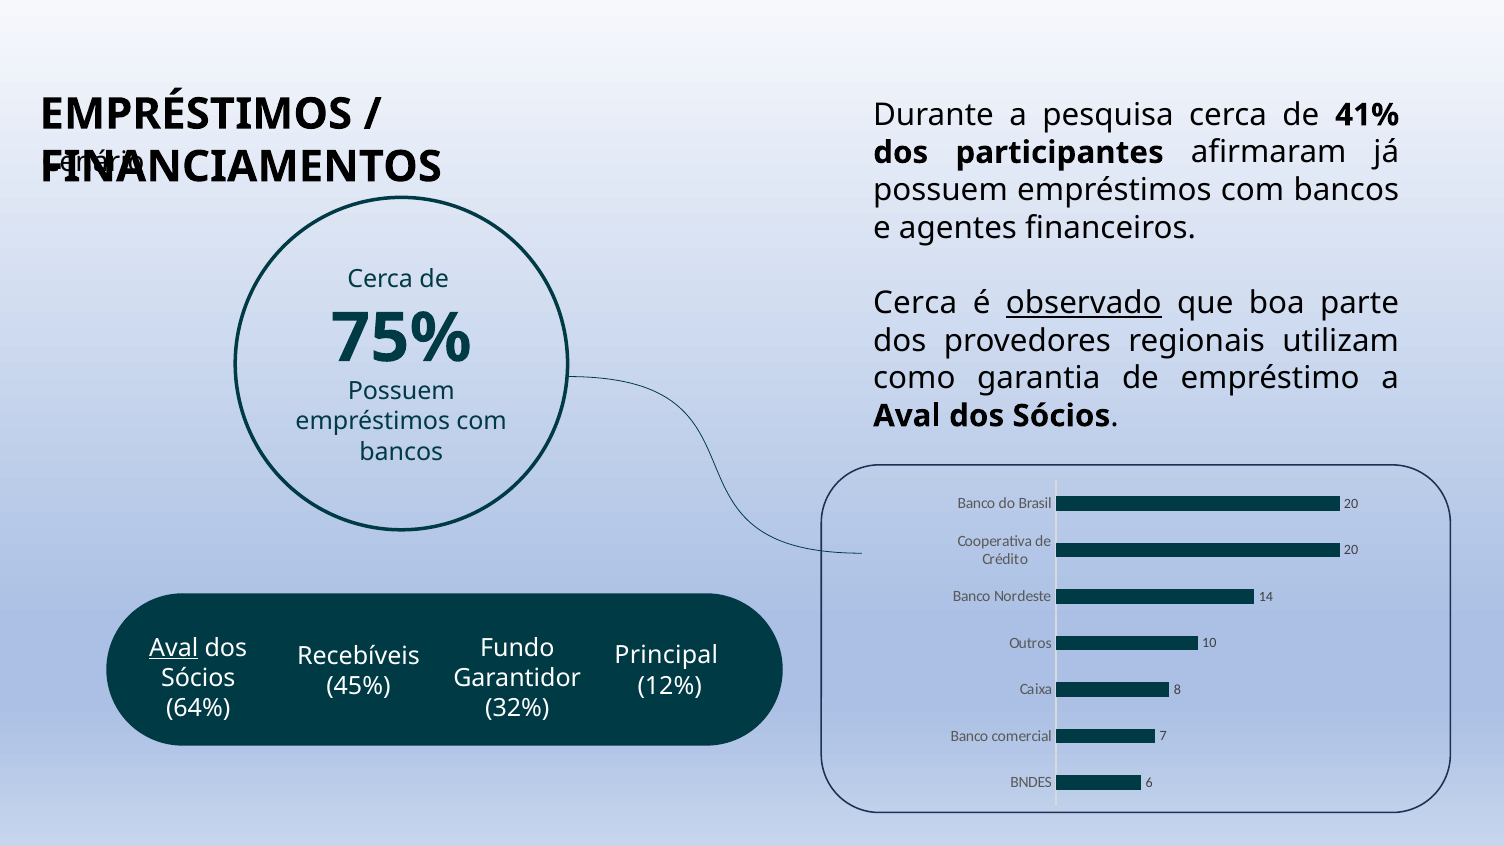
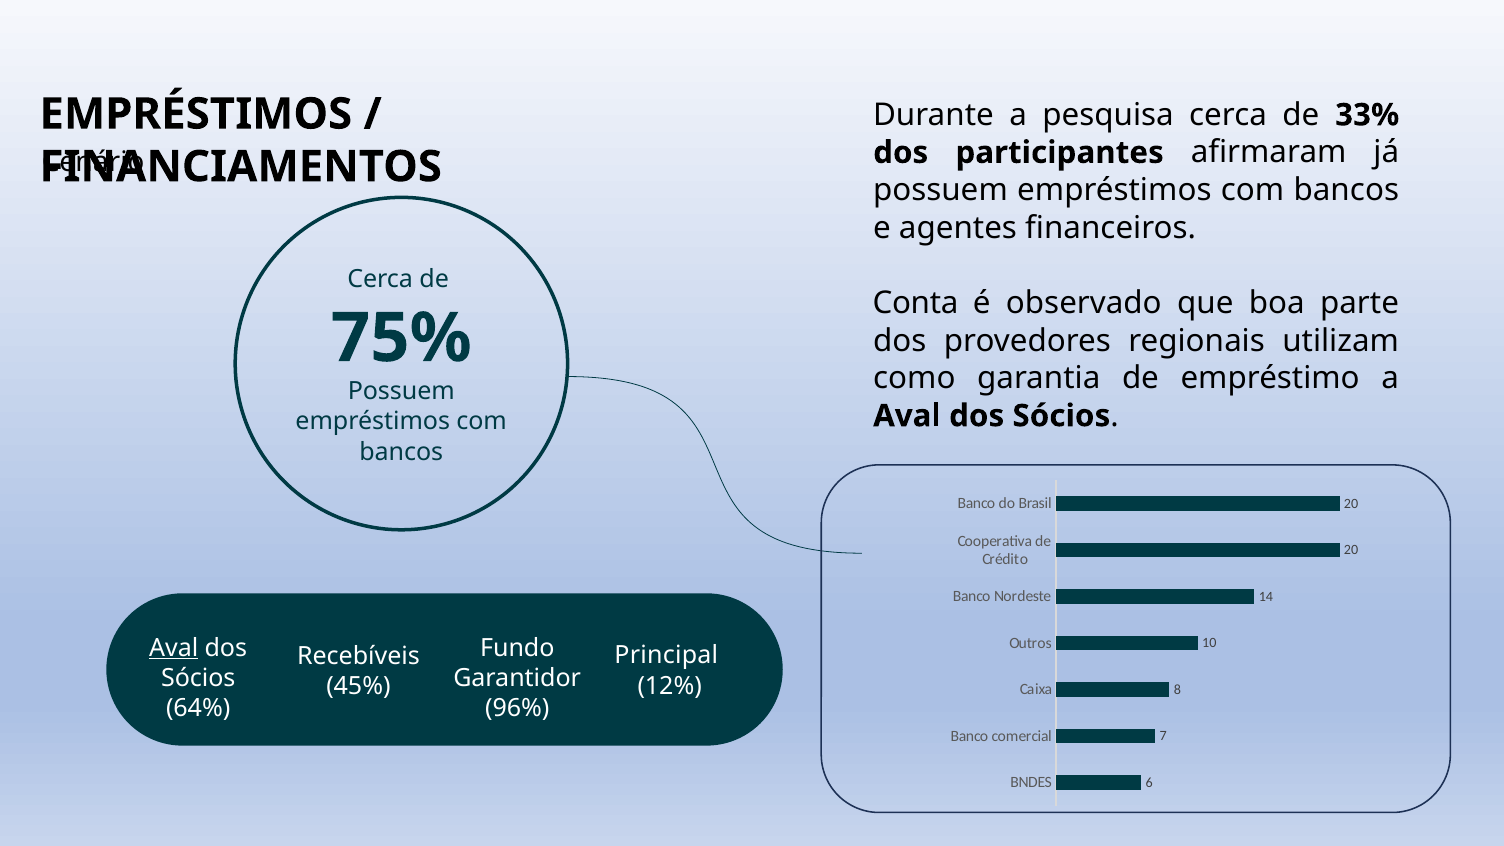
41%: 41% -> 33%
Cerca at (915, 303): Cerca -> Conta
observado underline: present -> none
32%: 32% -> 96%
